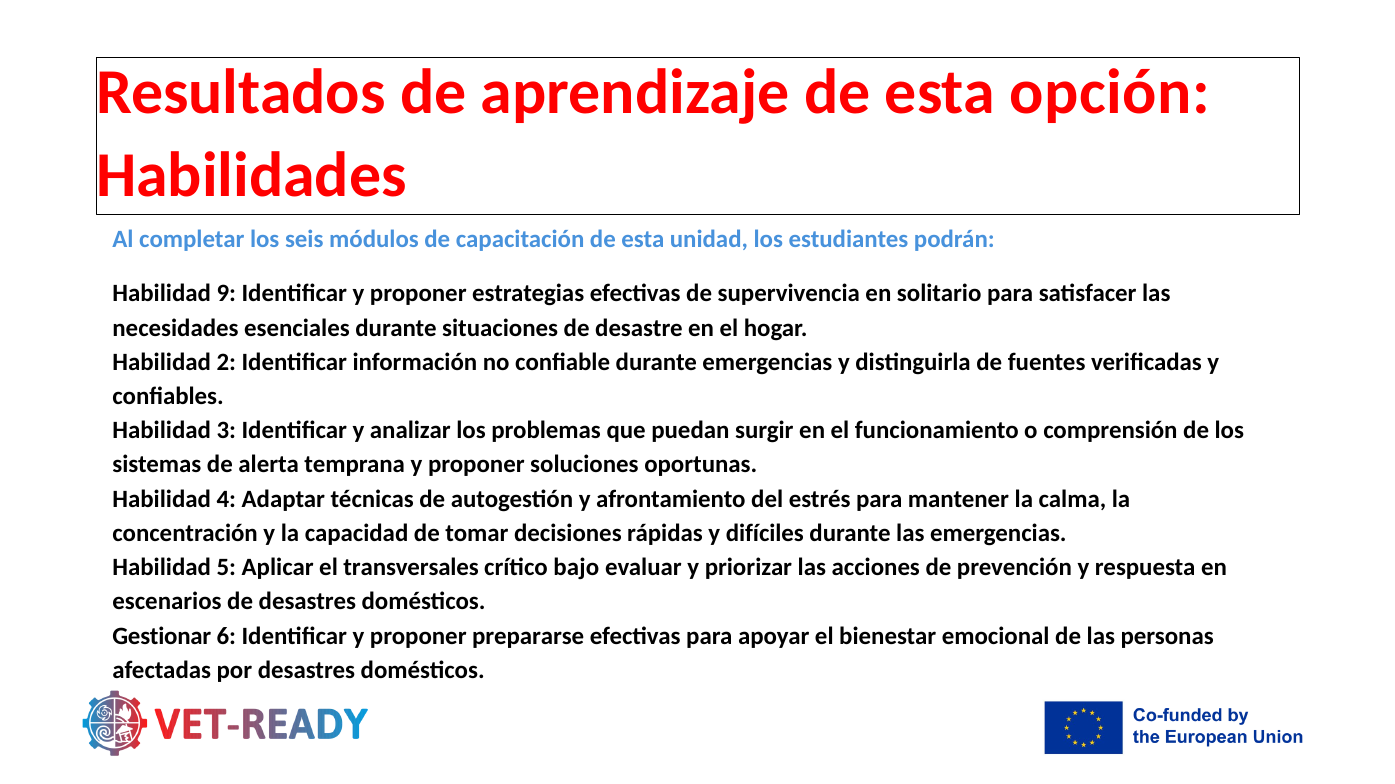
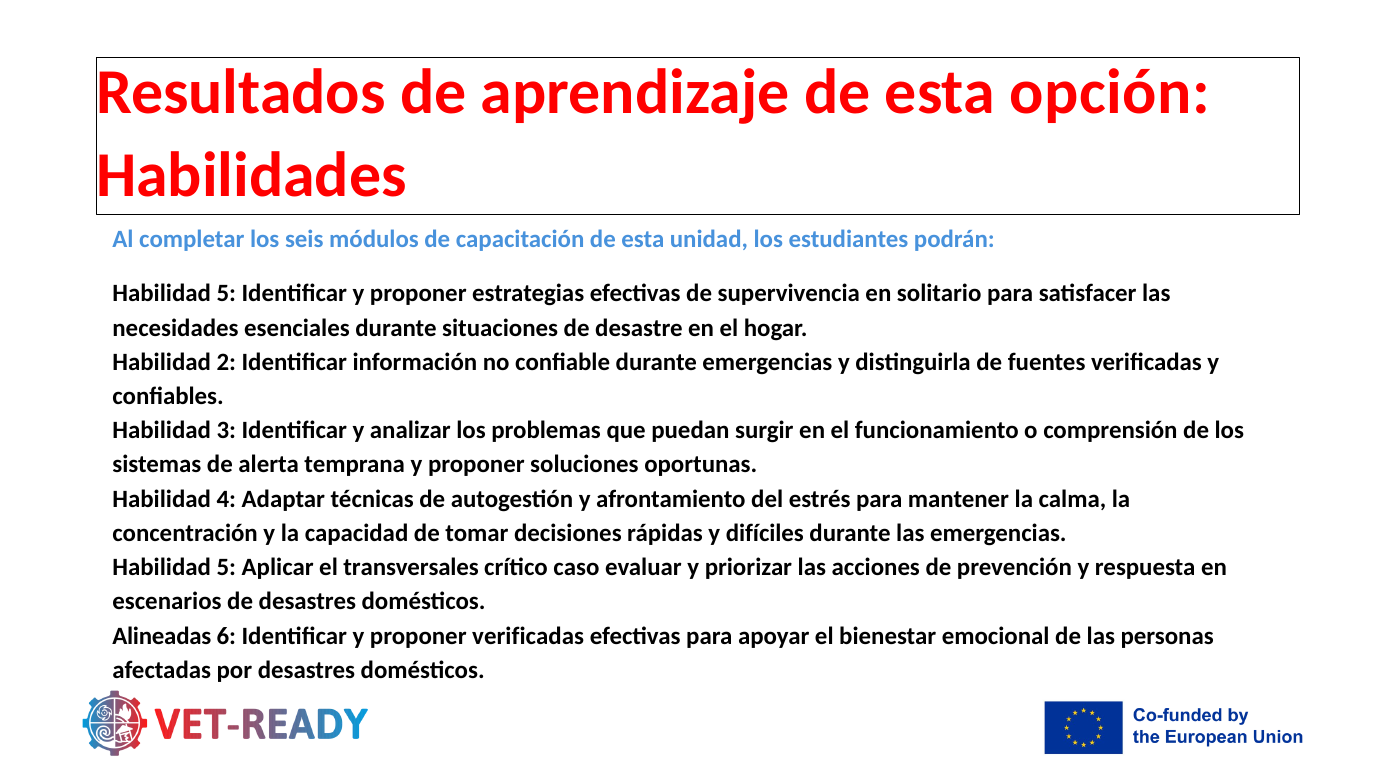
9 at (226, 294): 9 -> 5
bajo: bajo -> caso
Gestionar: Gestionar -> Alineadas
proponer prepararse: prepararse -> verificadas
